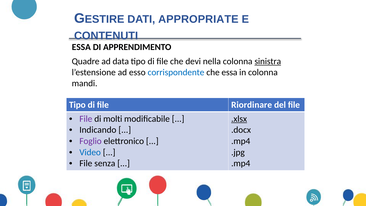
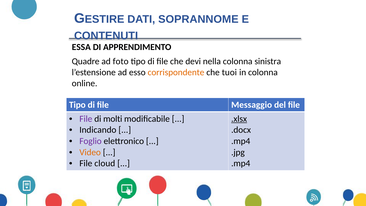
APPROPRIATE: APPROPRIATE -> SOPRANNOME
data: data -> foto
sinistra underline: present -> none
corrispondente colour: blue -> orange
che essa: essa -> tuoi
mandi: mandi -> online
Riordinare: Riordinare -> Messaggio
Video colour: blue -> orange
senza: senza -> cloud
